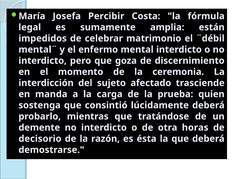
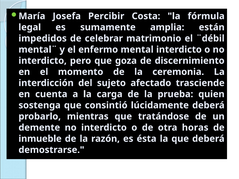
manda: manda -> cuenta
decisorio: decisorio -> inmueble
